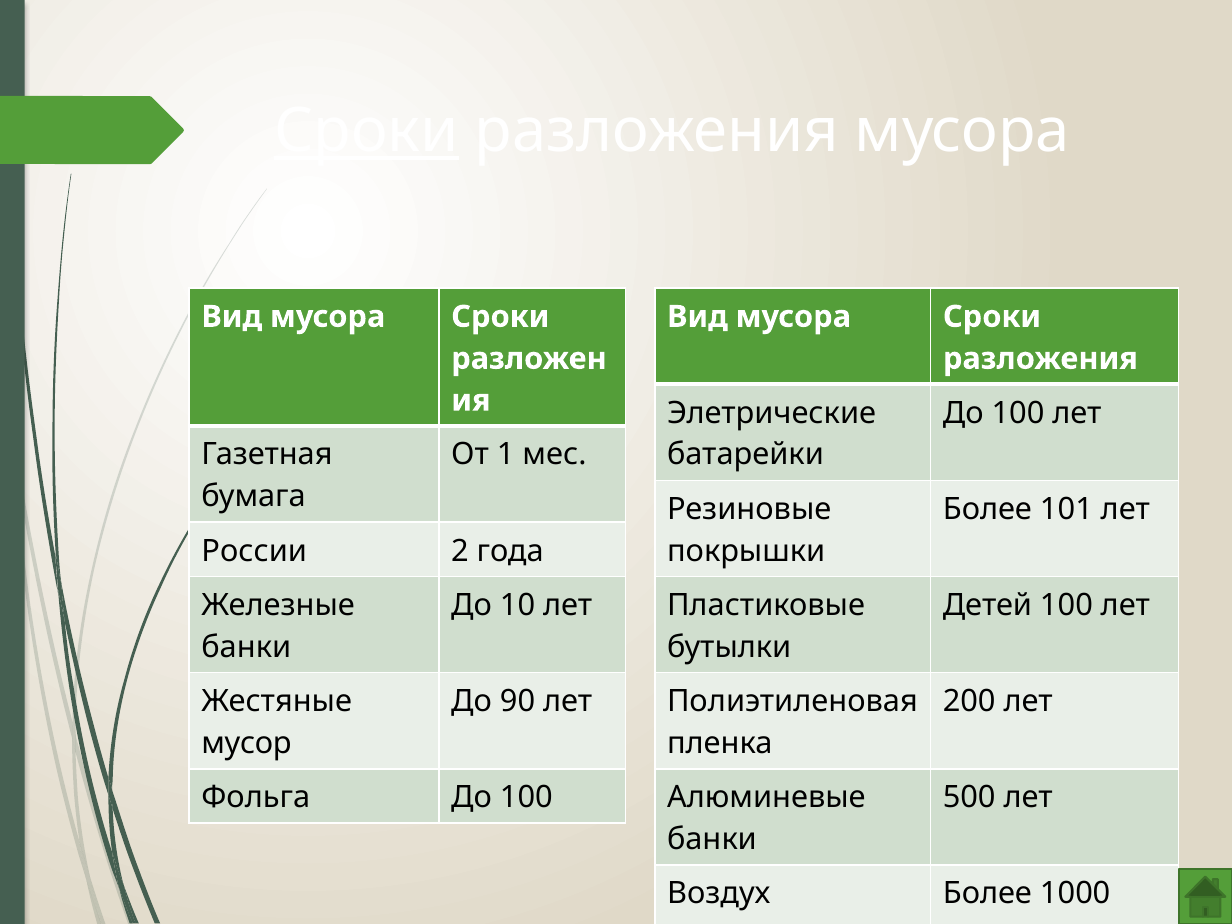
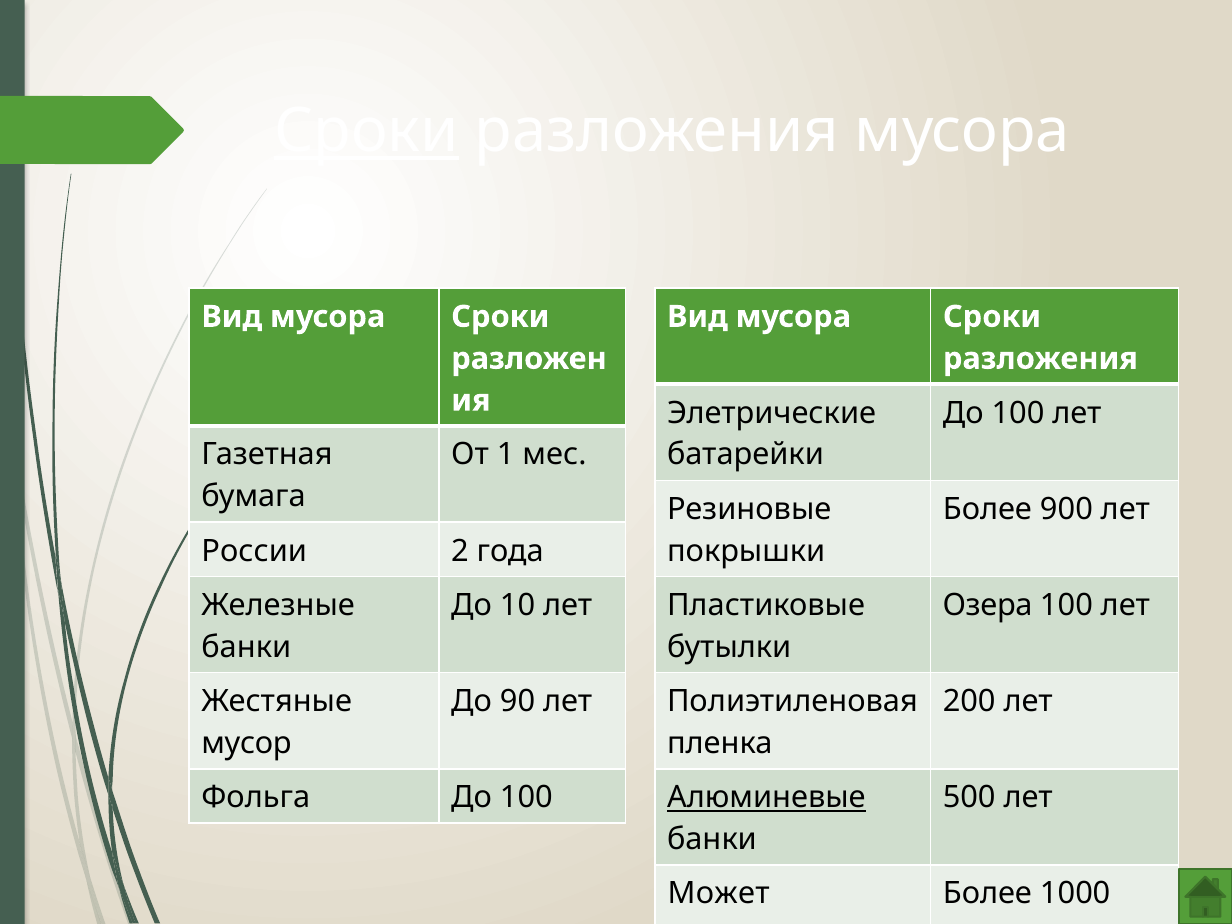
101: 101 -> 900
Детей: Детей -> Озера
Алюминевые underline: none -> present
Воздух: Воздух -> Может
